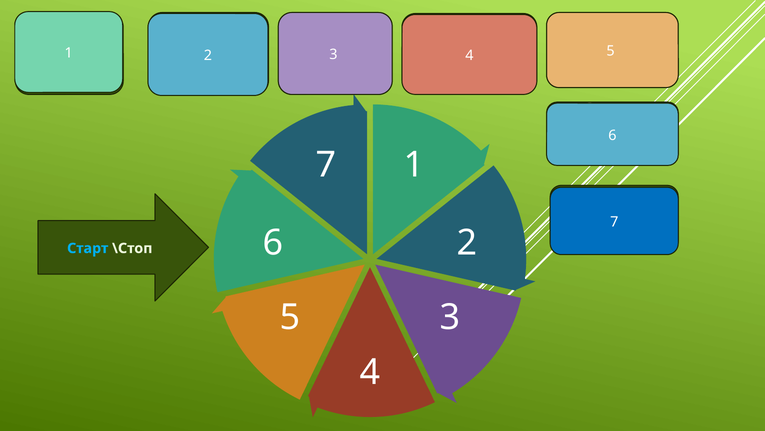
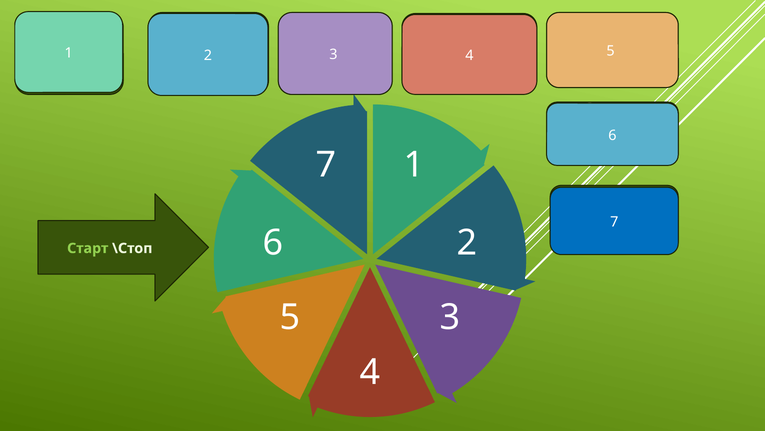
Старт colour: light blue -> light green
